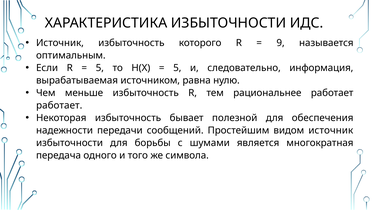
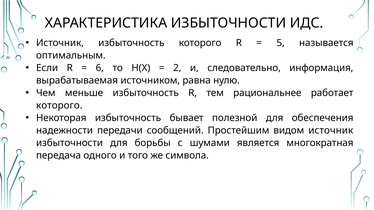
9: 9 -> 5
5 at (100, 68): 5 -> 6
5 at (177, 68): 5 -> 2
работает at (59, 106): работает -> которого
